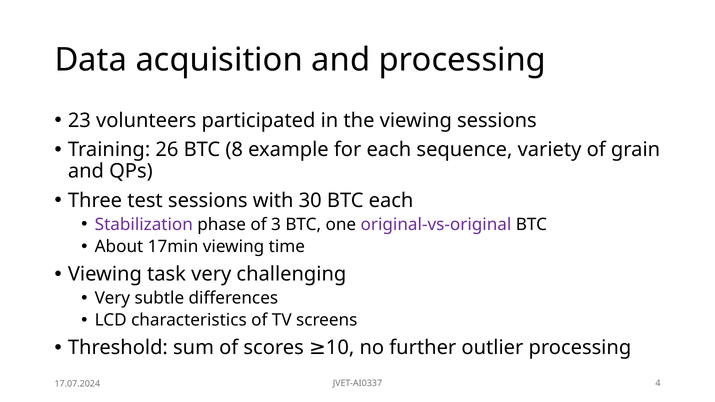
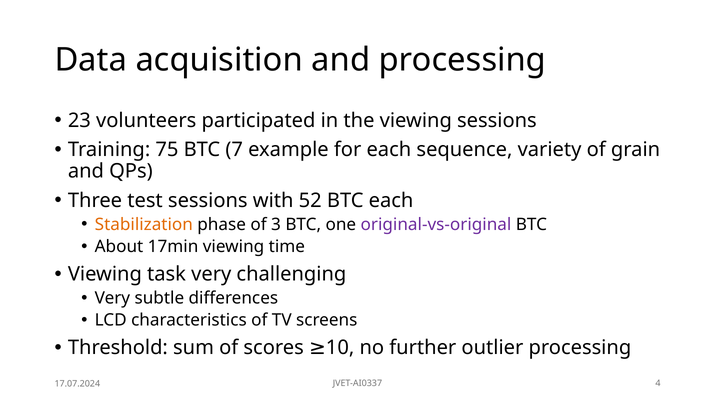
26: 26 -> 75
8: 8 -> 7
30: 30 -> 52
Stabilization colour: purple -> orange
